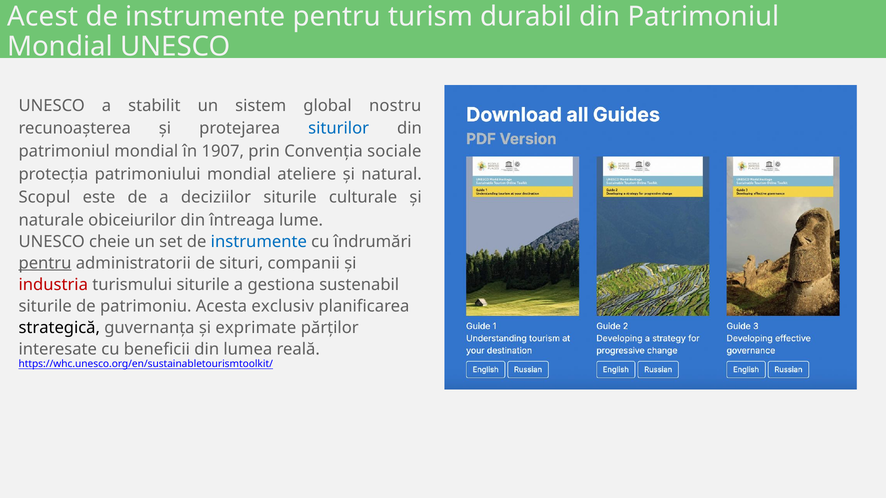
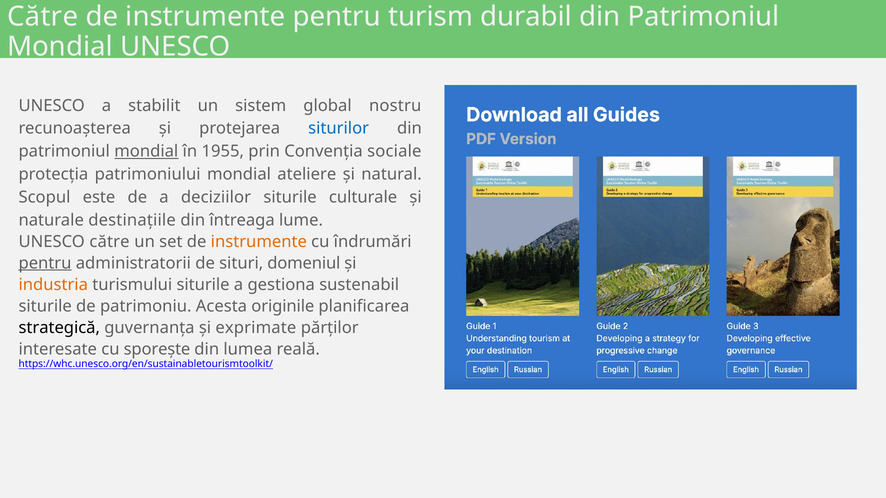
Acest at (43, 17): Acest -> Către
mondial at (146, 152) underline: none -> present
1907: 1907 -> 1955
obiceiurilor: obiceiurilor -> destinațiile
UNESCO cheie: cheie -> către
instrumente at (259, 242) colour: blue -> orange
companii: companii -> domeniul
industria colour: red -> orange
exclusiv: exclusiv -> originile
beneficii: beneficii -> sporește
